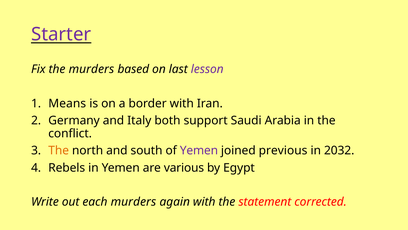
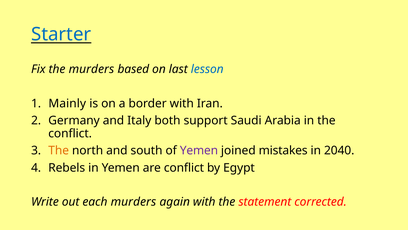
Starter colour: purple -> blue
lesson colour: purple -> blue
Means: Means -> Mainly
previous: previous -> mistakes
2032: 2032 -> 2040
are various: various -> conflict
